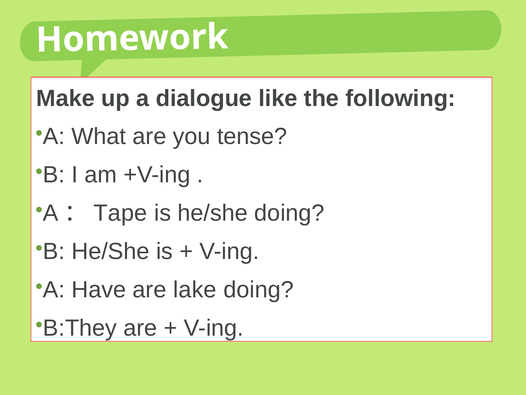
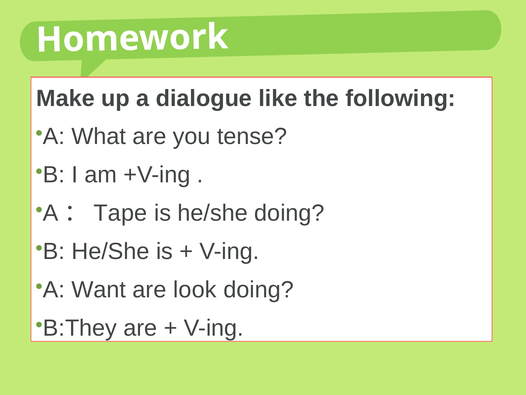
Have: Have -> Want
lake: lake -> look
